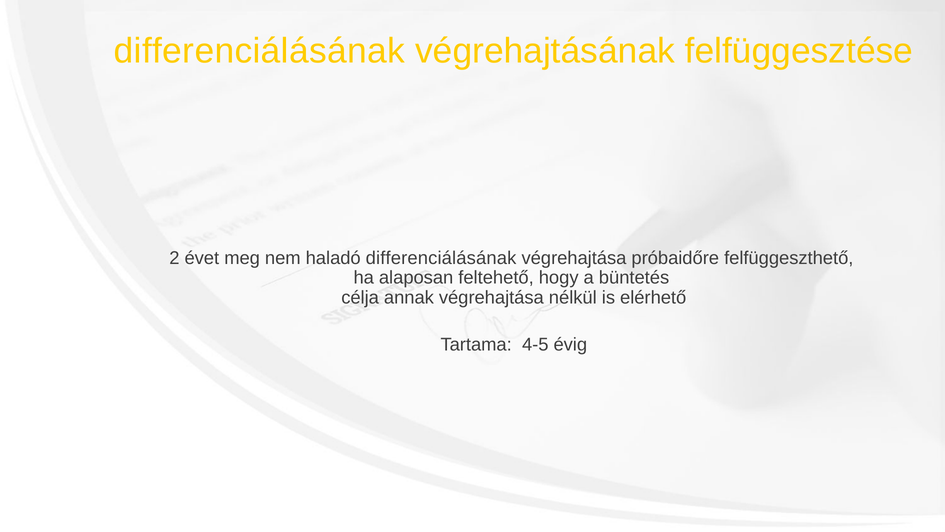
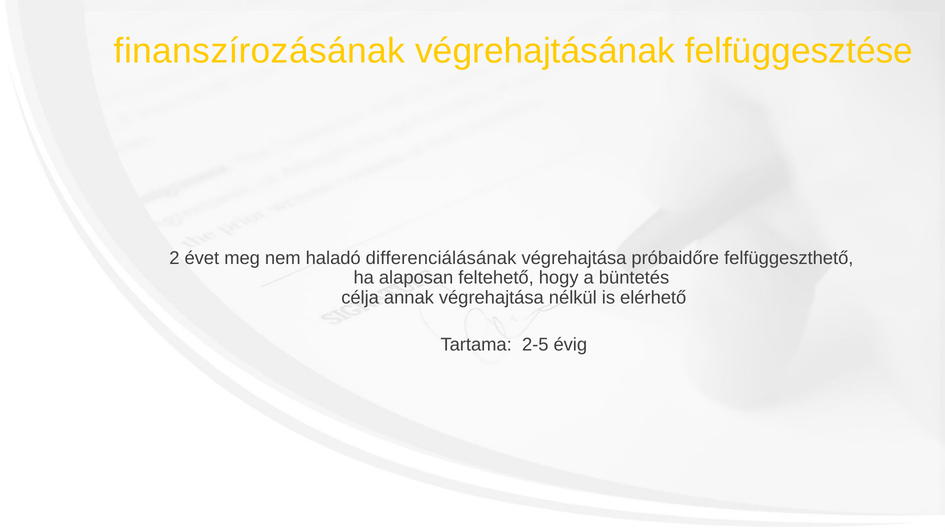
differenciálásának at (259, 51): differenciálásának -> finanszírozásának
4-5: 4-5 -> 2-5
